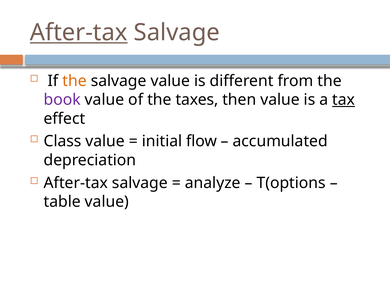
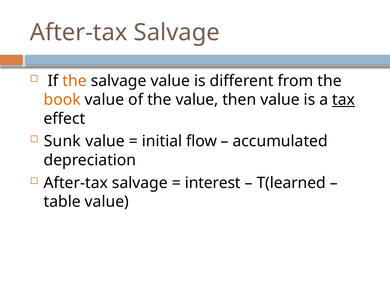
After-tax at (79, 33) underline: present -> none
book colour: purple -> orange
the taxes: taxes -> value
Class: Class -> Sunk
analyze: analyze -> interest
T(options: T(options -> T(learned
